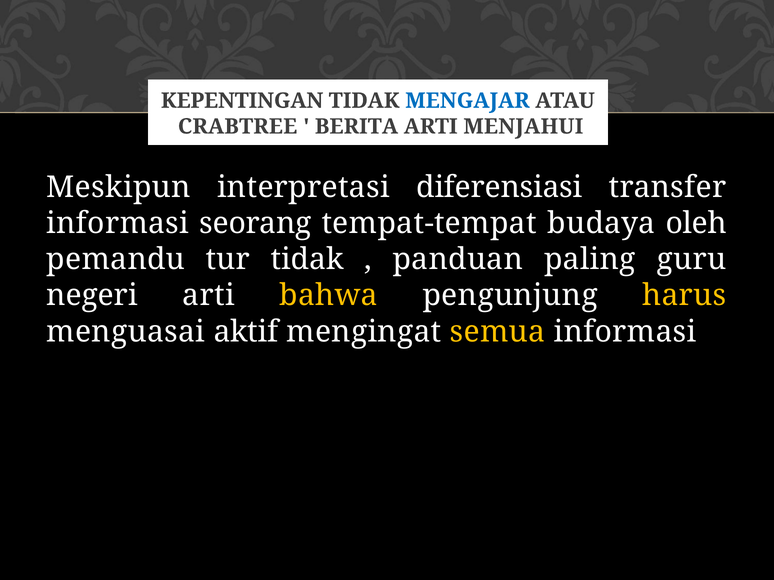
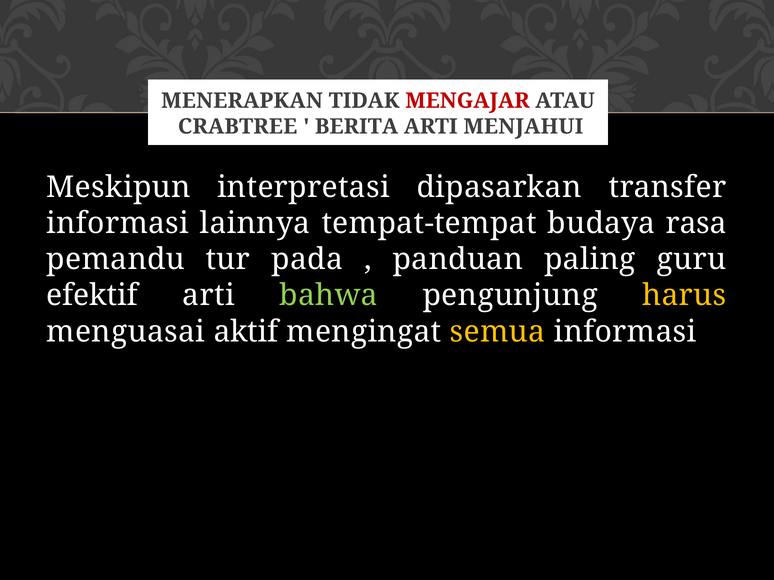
KEPENTINGAN: KEPENTINGAN -> MENERAPKAN
MENGAJAR colour: blue -> red
diferensiasi: diferensiasi -> dipasarkan
seorang: seorang -> lainnya
oleh: oleh -> rasa
tur tidak: tidak -> pada
negeri: negeri -> efektif
bahwa colour: yellow -> light green
